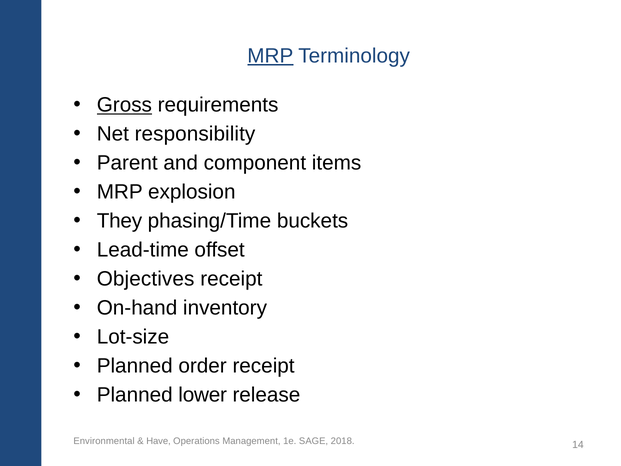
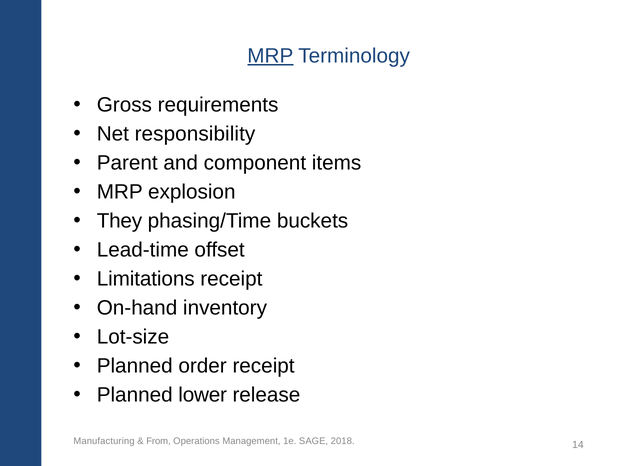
Gross underline: present -> none
Objectives: Objectives -> Limitations
Environmental: Environmental -> Manufacturing
Have: Have -> From
